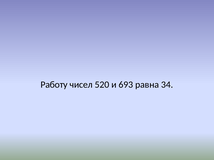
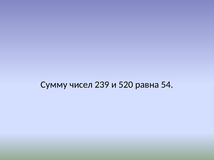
Работу: Работу -> Сумму
520: 520 -> 239
693: 693 -> 520
34: 34 -> 54
